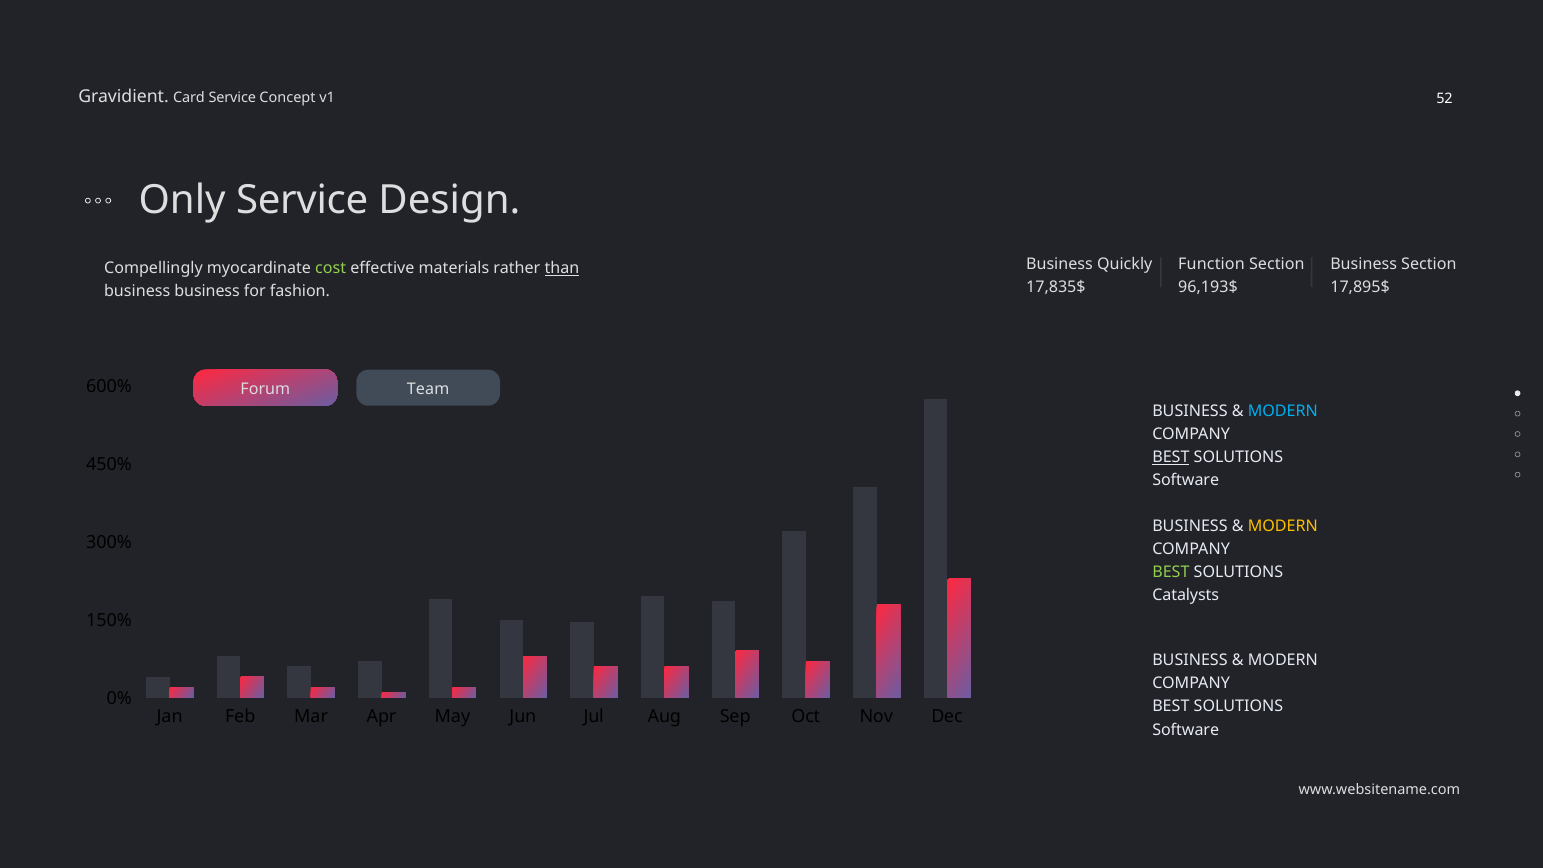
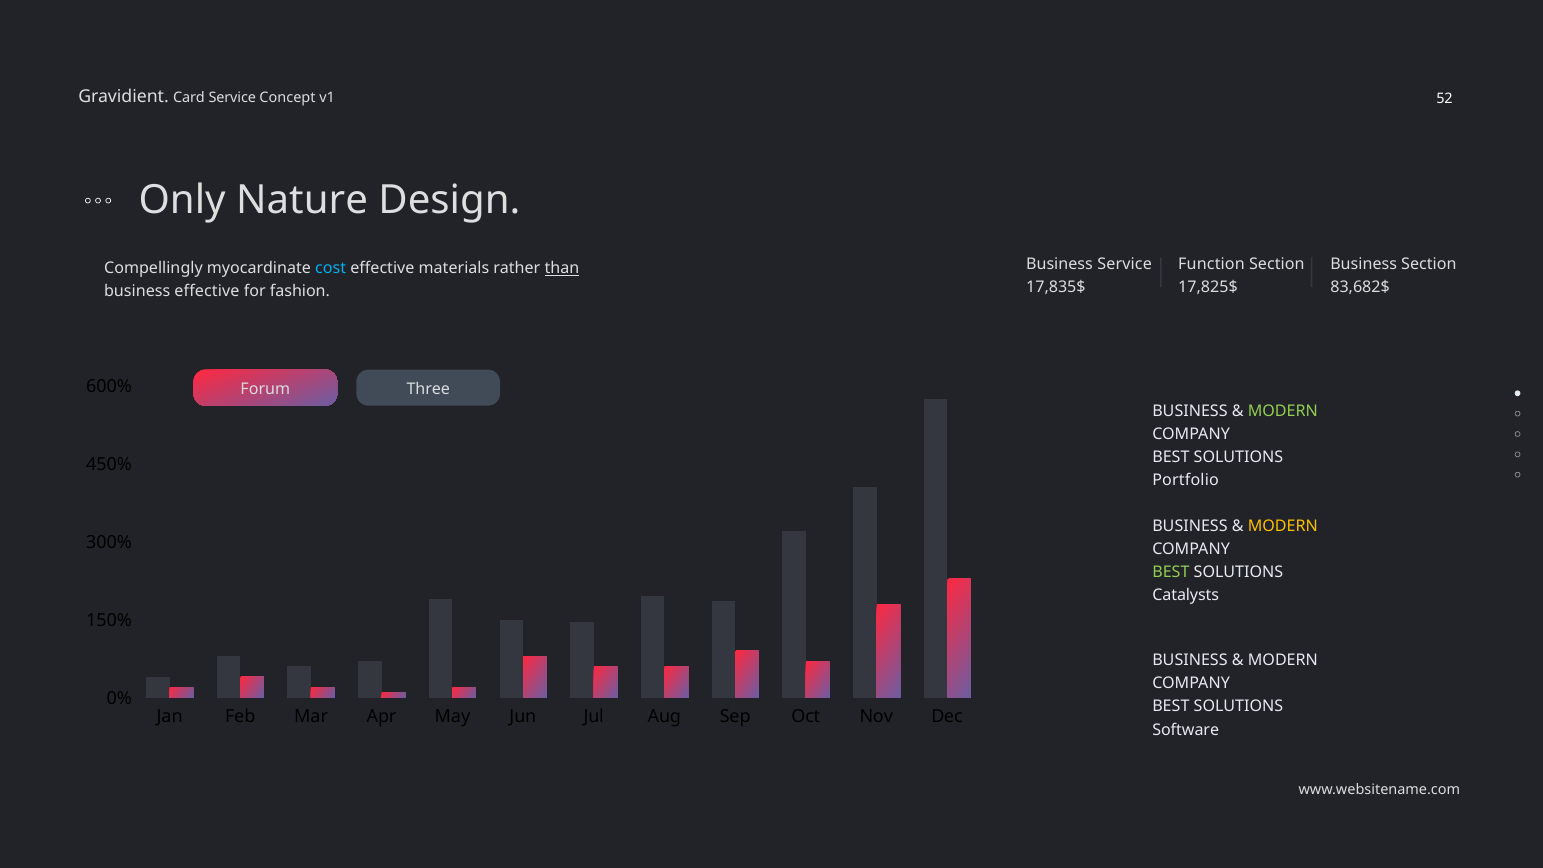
Only Service: Service -> Nature
Business Quickly: Quickly -> Service
cost colour: light green -> light blue
96,193$: 96,193$ -> 17,825$
17,895$: 17,895$ -> 83,682$
business business: business -> effective
Team: Team -> Three
MODERN at (1283, 411) colour: light blue -> light green
BEST at (1171, 457) underline: present -> none
Software at (1186, 481): Software -> Portfolio
